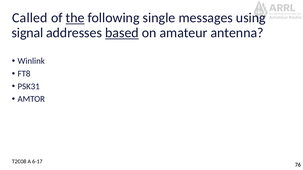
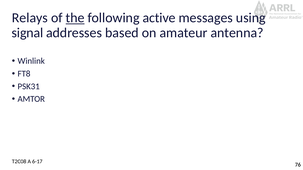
Called: Called -> Relays
single: single -> active
based underline: present -> none
